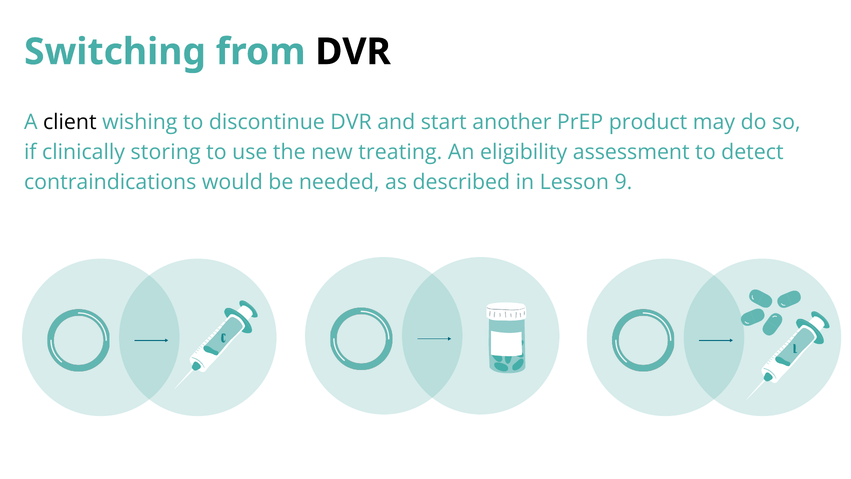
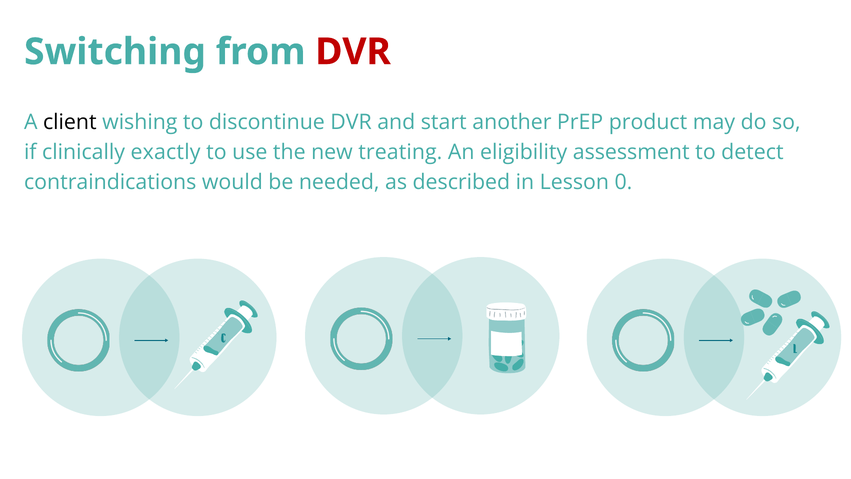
DVR at (353, 52) colour: black -> red
storing: storing -> exactly
9: 9 -> 0
